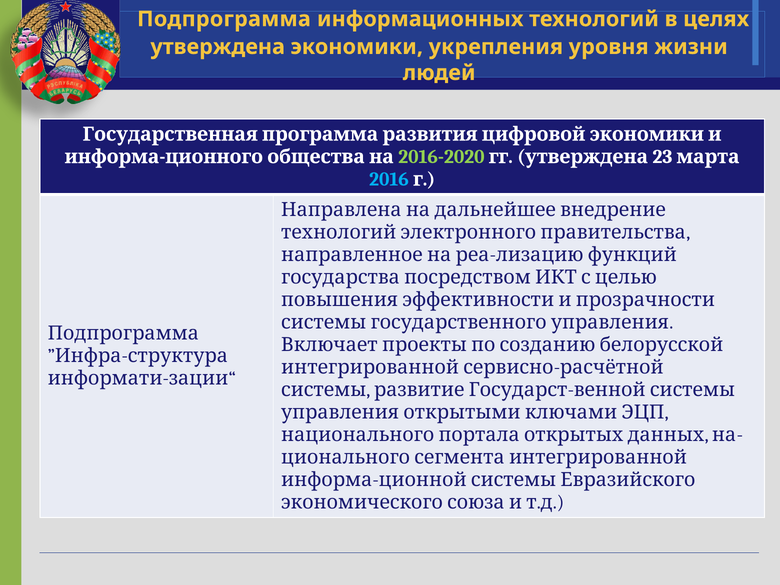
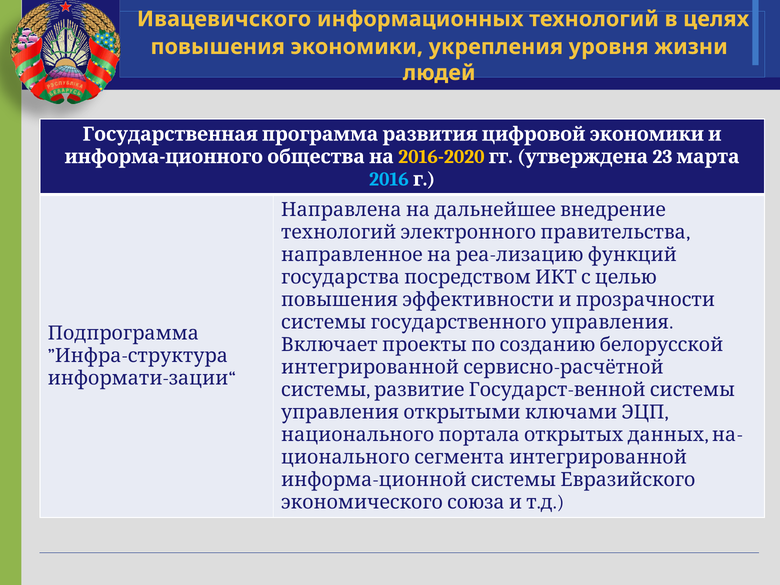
Подпрограмма at (224, 19): Подпрограмма -> Ивацевичского
утверждена at (218, 47): утверждена -> повышения
2016-2020 colour: light green -> yellow
